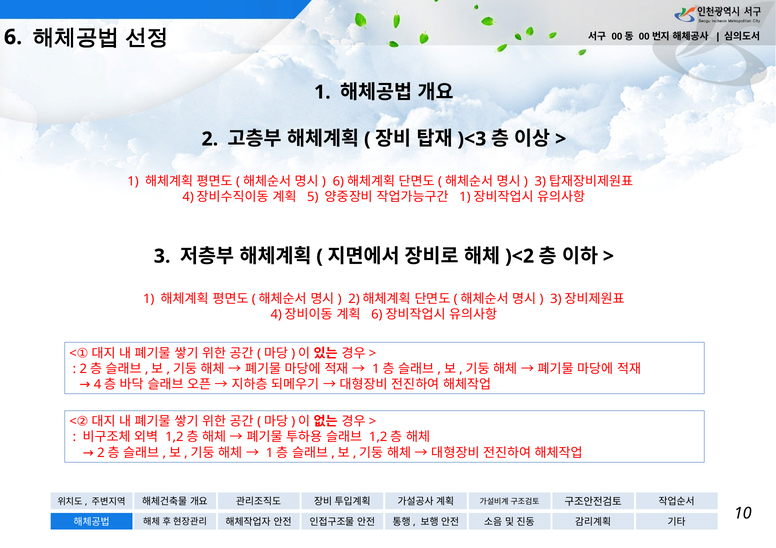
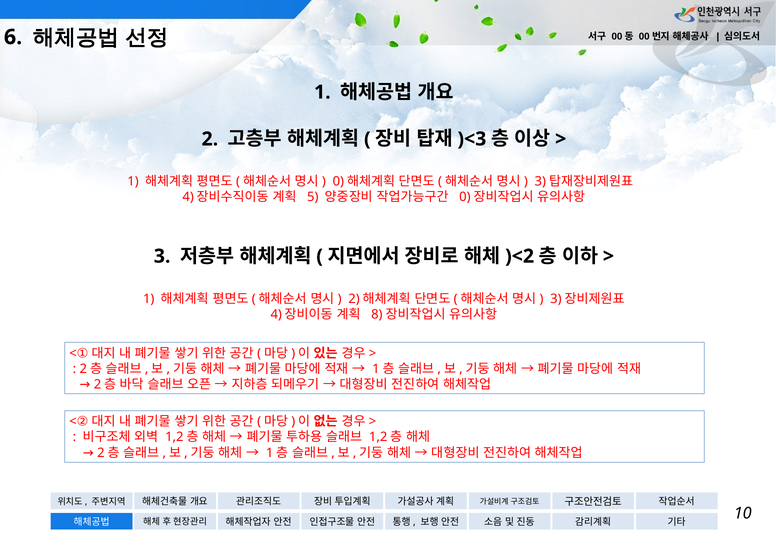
6 at (338, 182): 6 -> 0
1 at (465, 197): 1 -> 0
6 at (377, 315): 6 -> 8
4 at (97, 385): 4 -> 2
